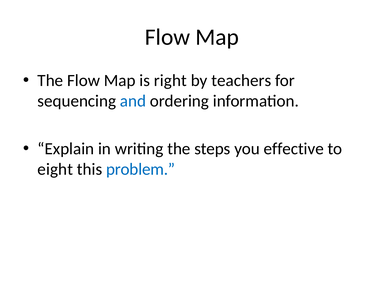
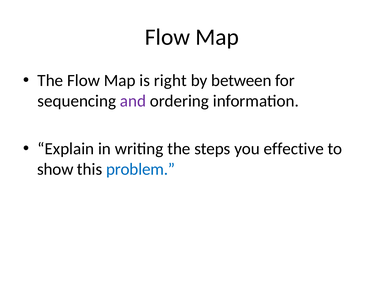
teachers: teachers -> between
and colour: blue -> purple
eight: eight -> show
